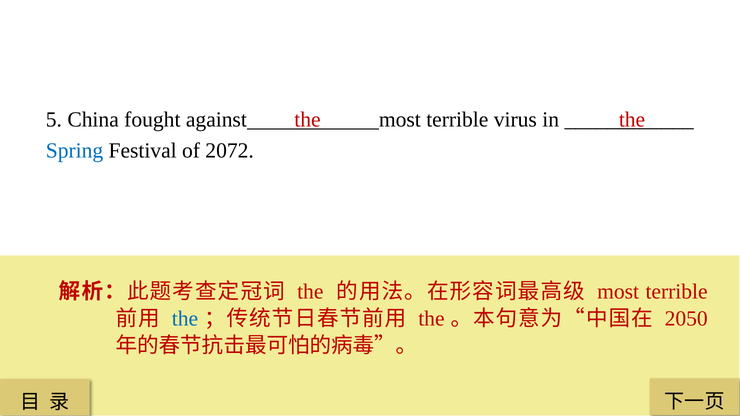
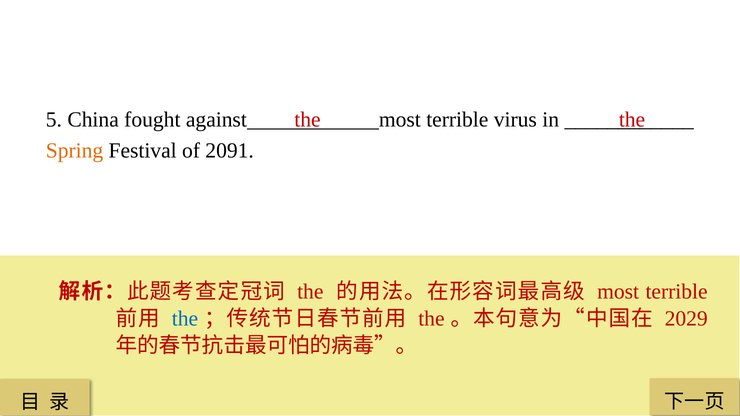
Spring colour: blue -> orange
2072: 2072 -> 2091
2050: 2050 -> 2029
